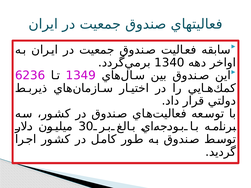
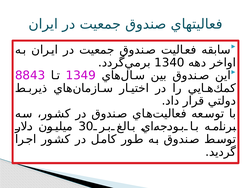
6236: 6236 -> 8843
